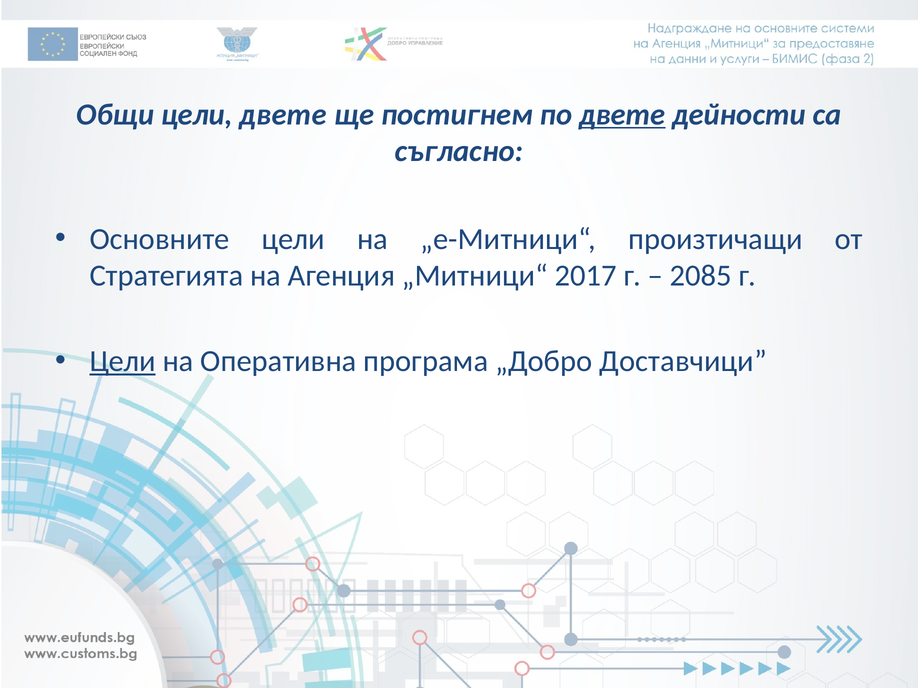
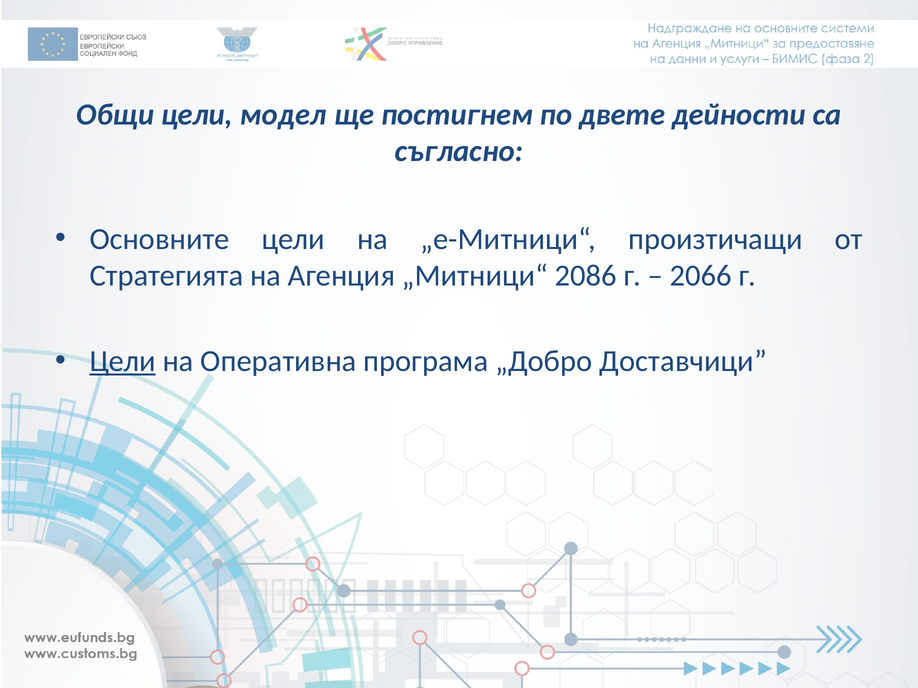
цели двете: двете -> модел
двете at (622, 115) underline: present -> none
2017: 2017 -> 2086
2085: 2085 -> 2066
